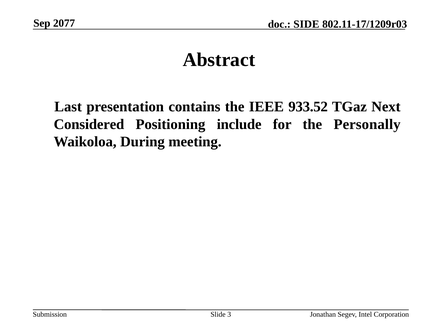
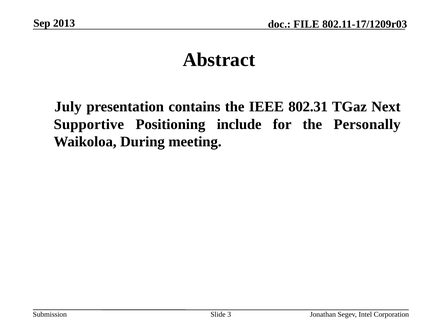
2077: 2077 -> 2013
SIDE: SIDE -> FILE
Last: Last -> July
933.52: 933.52 -> 802.31
Considered: Considered -> Supportive
